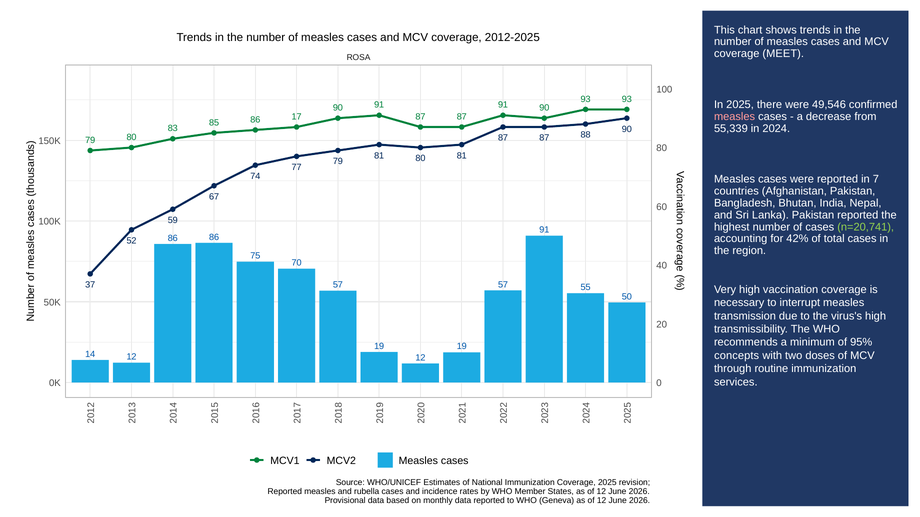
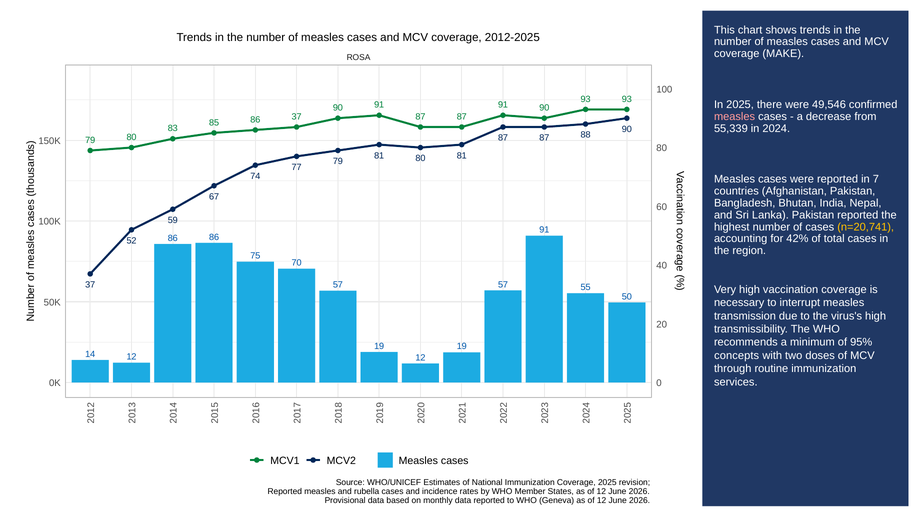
MEET: MEET -> MAKE
86 17: 17 -> 37
n=20,741 colour: light green -> yellow
